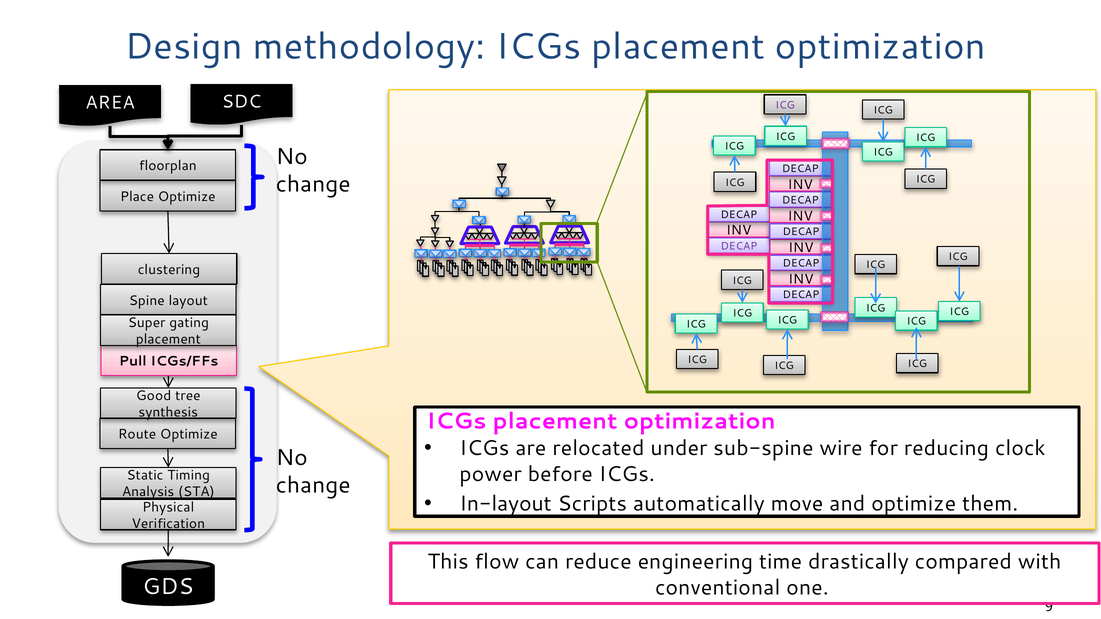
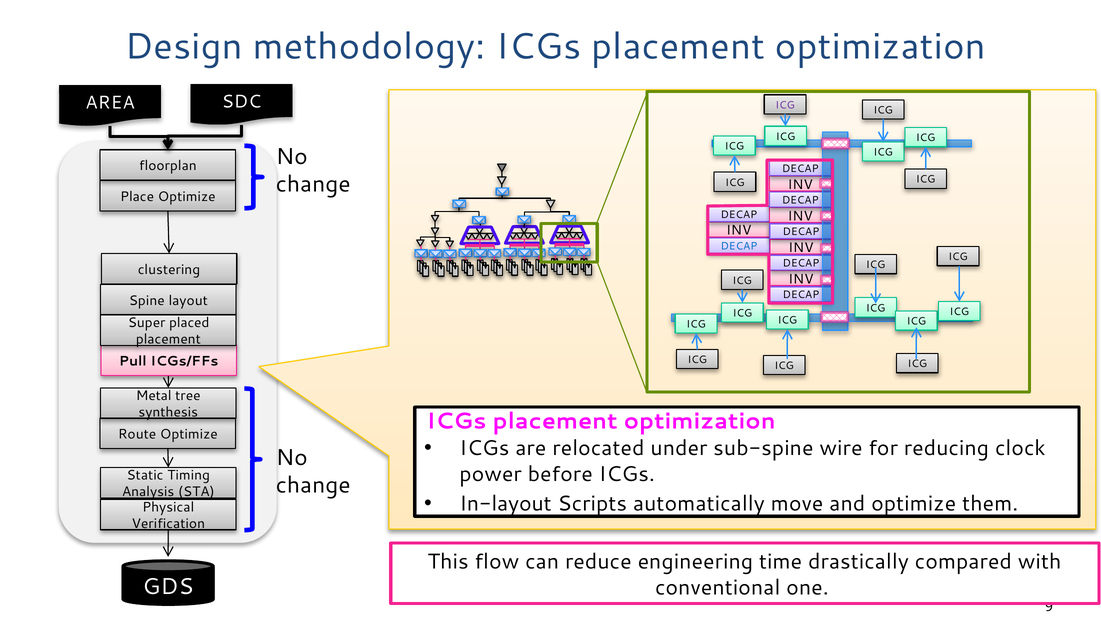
DECAP at (739, 246) colour: purple -> blue
gating: gating -> placed
Good: Good -> Metal
